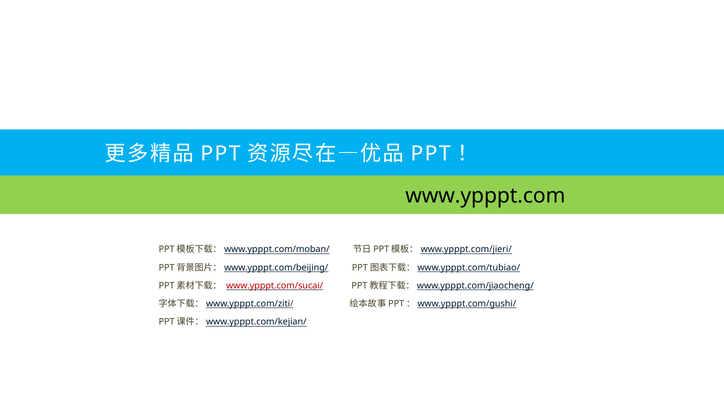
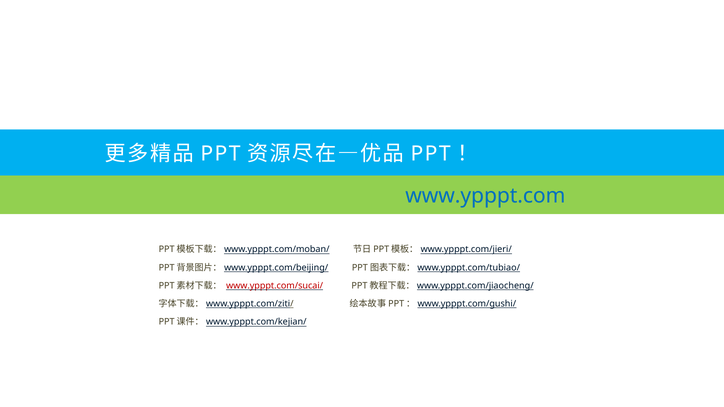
www.ypppt.com colour: black -> blue
